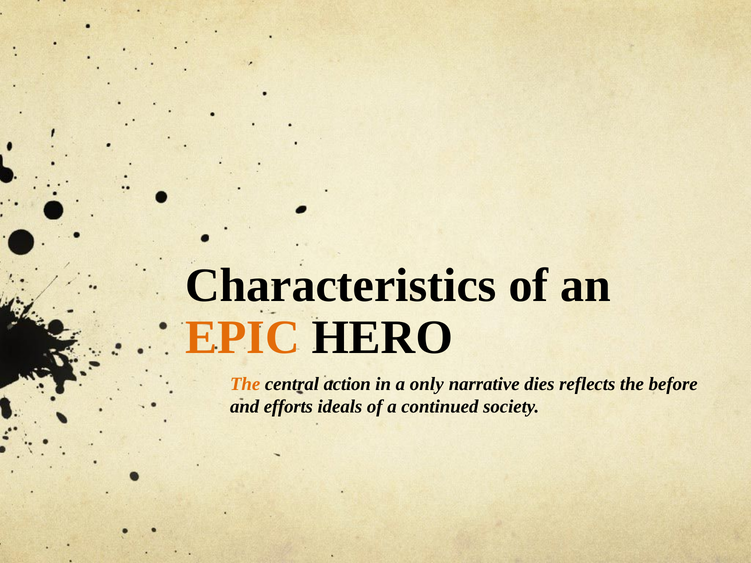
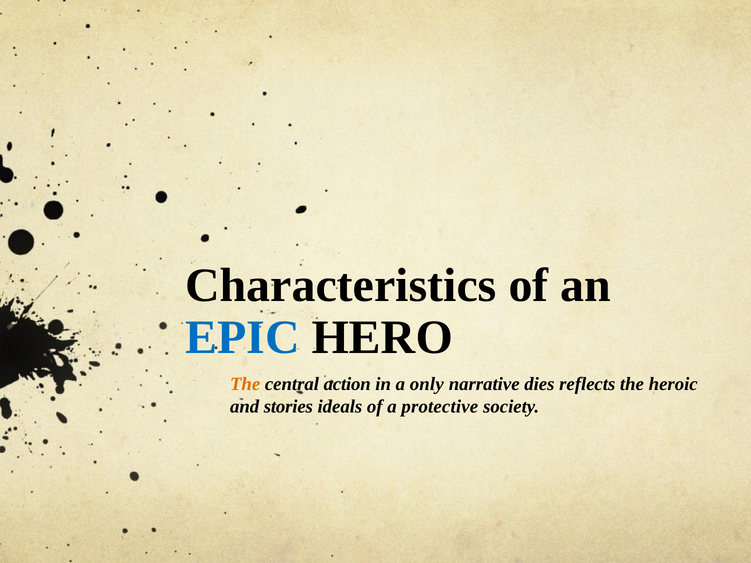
EPIC colour: orange -> blue
before: before -> heroic
efforts: efforts -> stories
continued: continued -> protective
